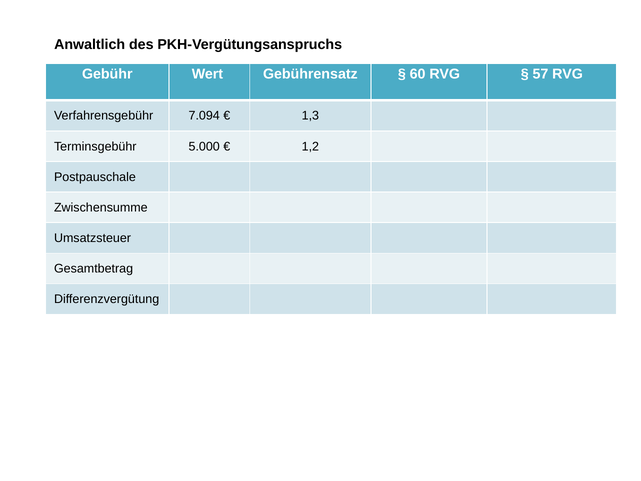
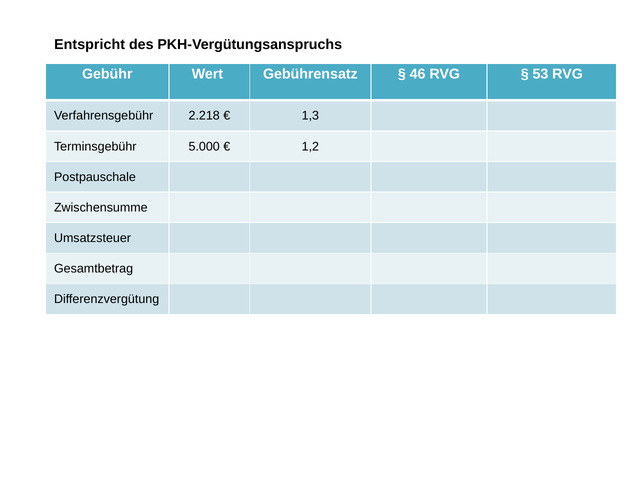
Anwaltlich: Anwaltlich -> Entspricht
60: 60 -> 46
57: 57 -> 53
7.094: 7.094 -> 2.218
